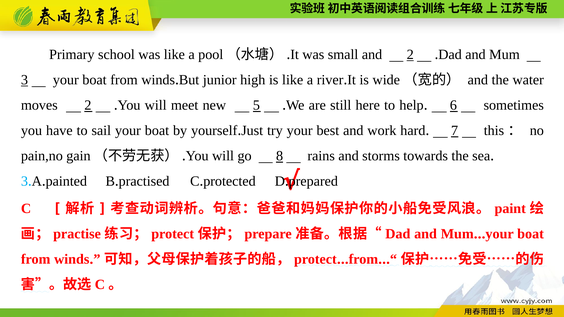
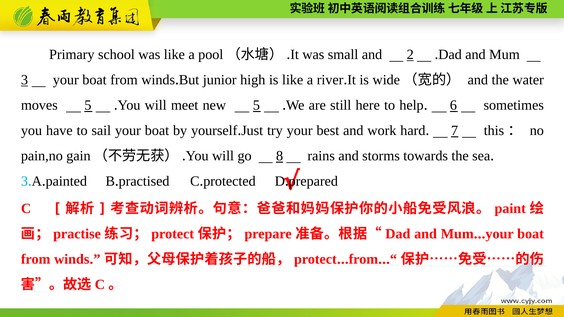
moves 2: 2 -> 5
